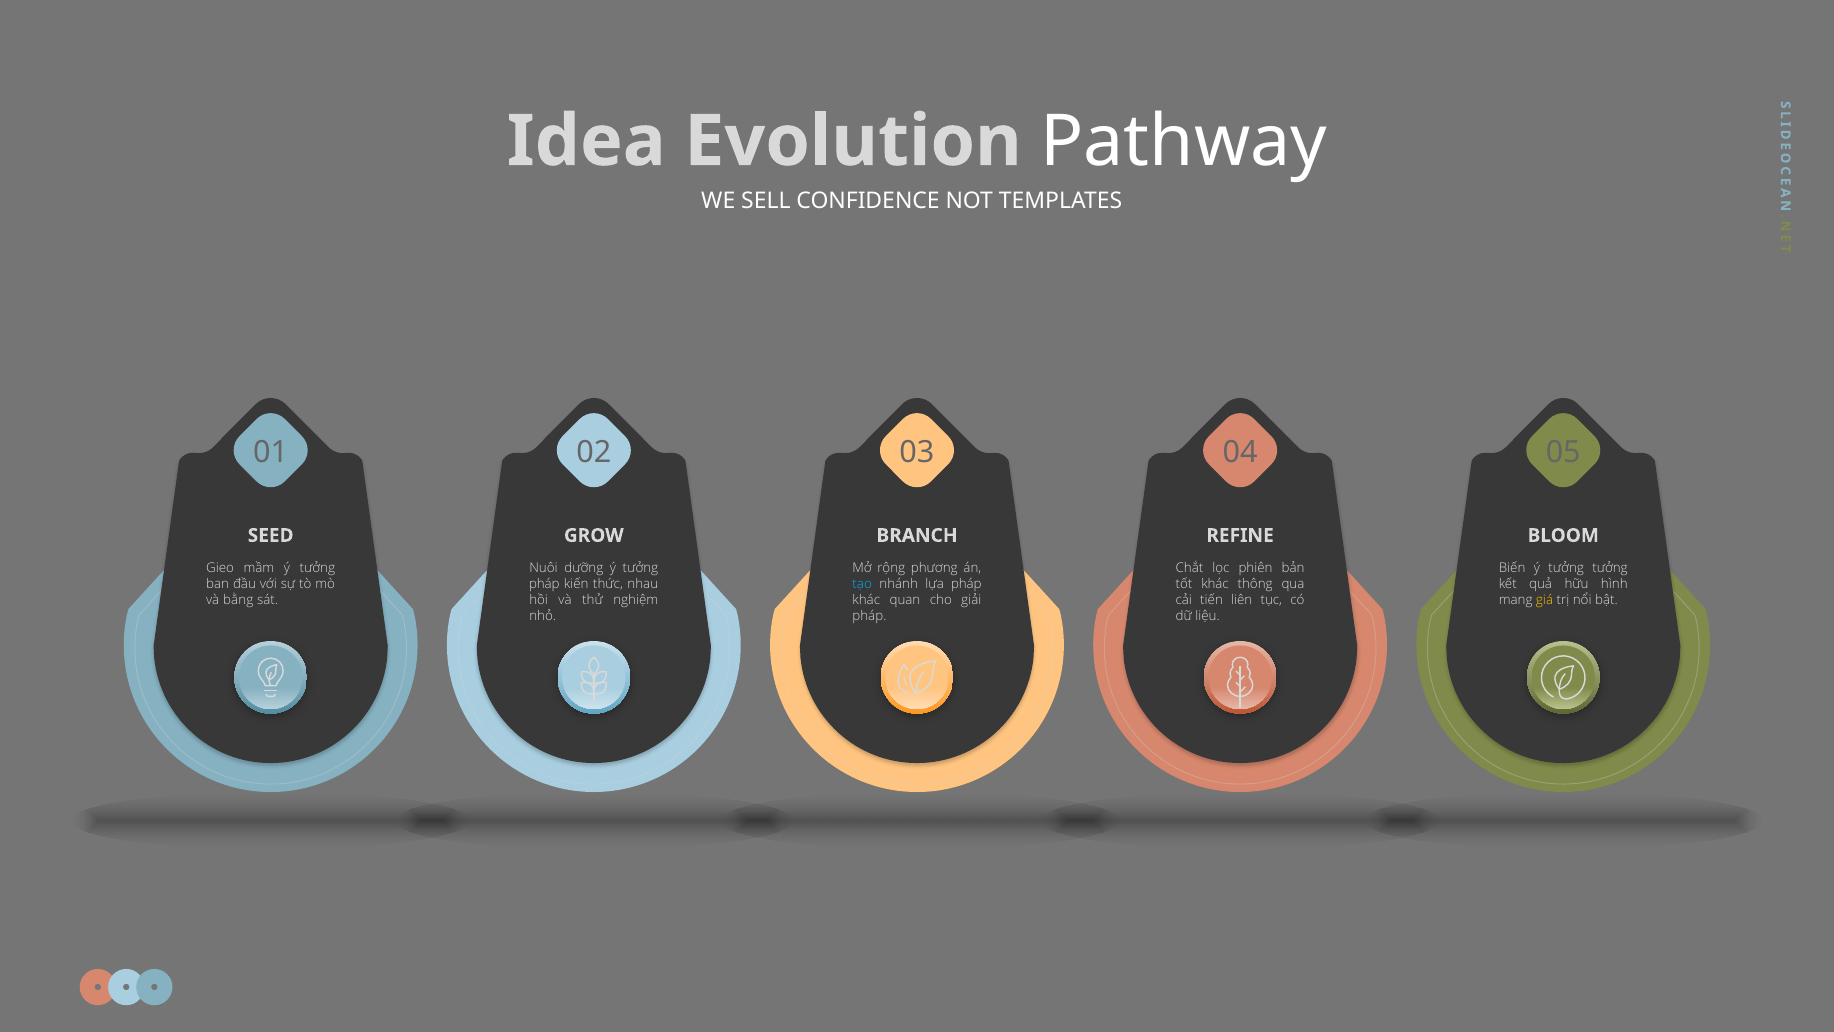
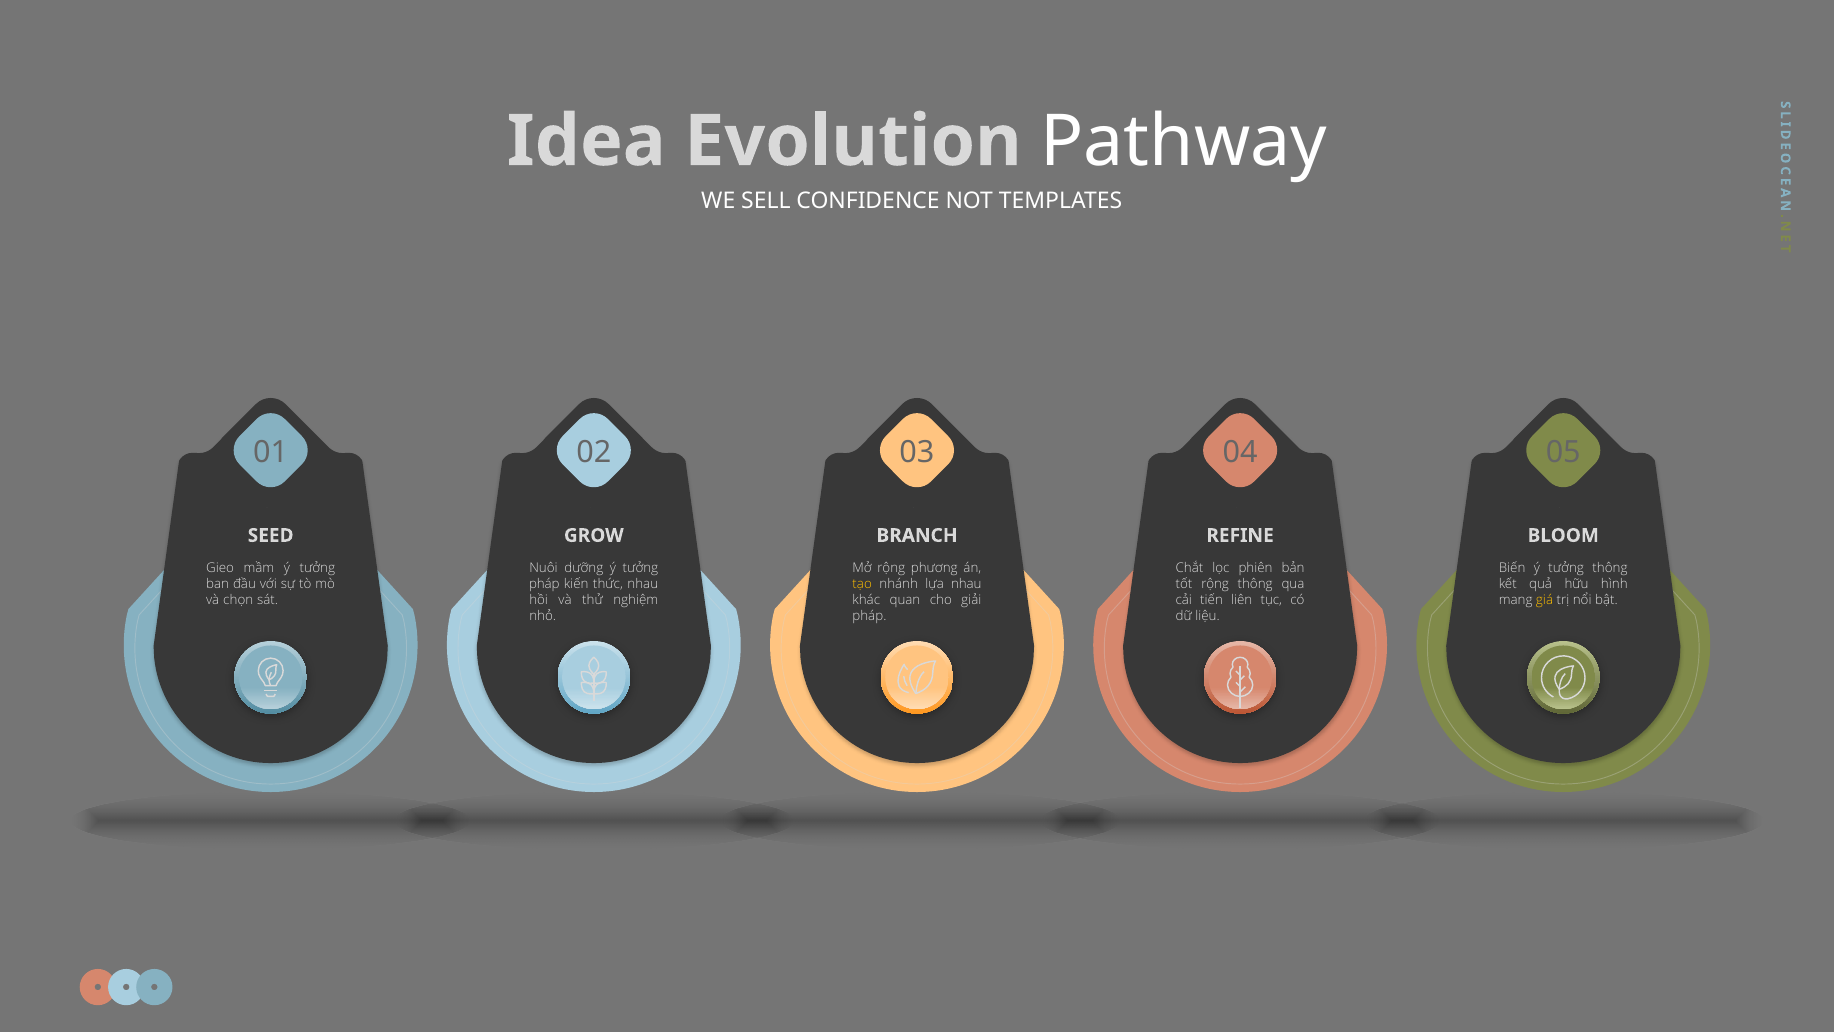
tưởng tưởng: tưởng -> thông
tạo colour: light blue -> yellow
lựa pháp: pháp -> nhau
tốt khác: khác -> rộng
bằng: bằng -> chọn
